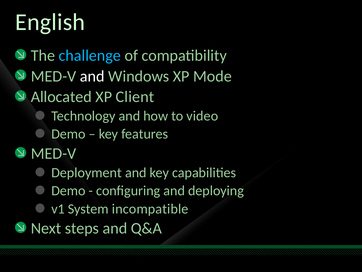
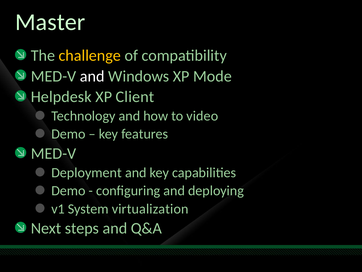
English: English -> Master
challenge colour: light blue -> yellow
Allocated: Allocated -> Helpdesk
incompatible: incompatible -> virtualization
